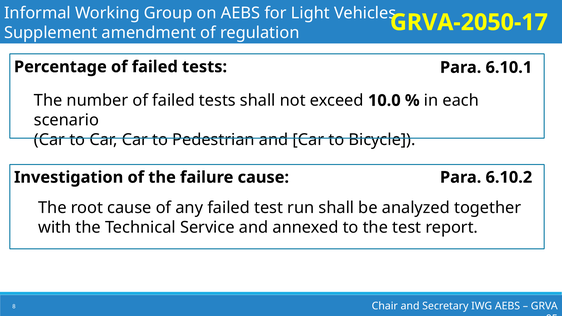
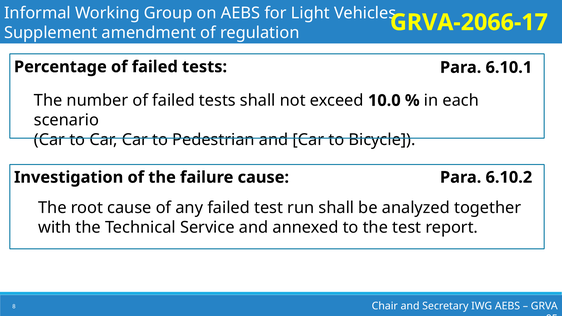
GRVA-2050-17: GRVA-2050-17 -> GRVA-2066-17
